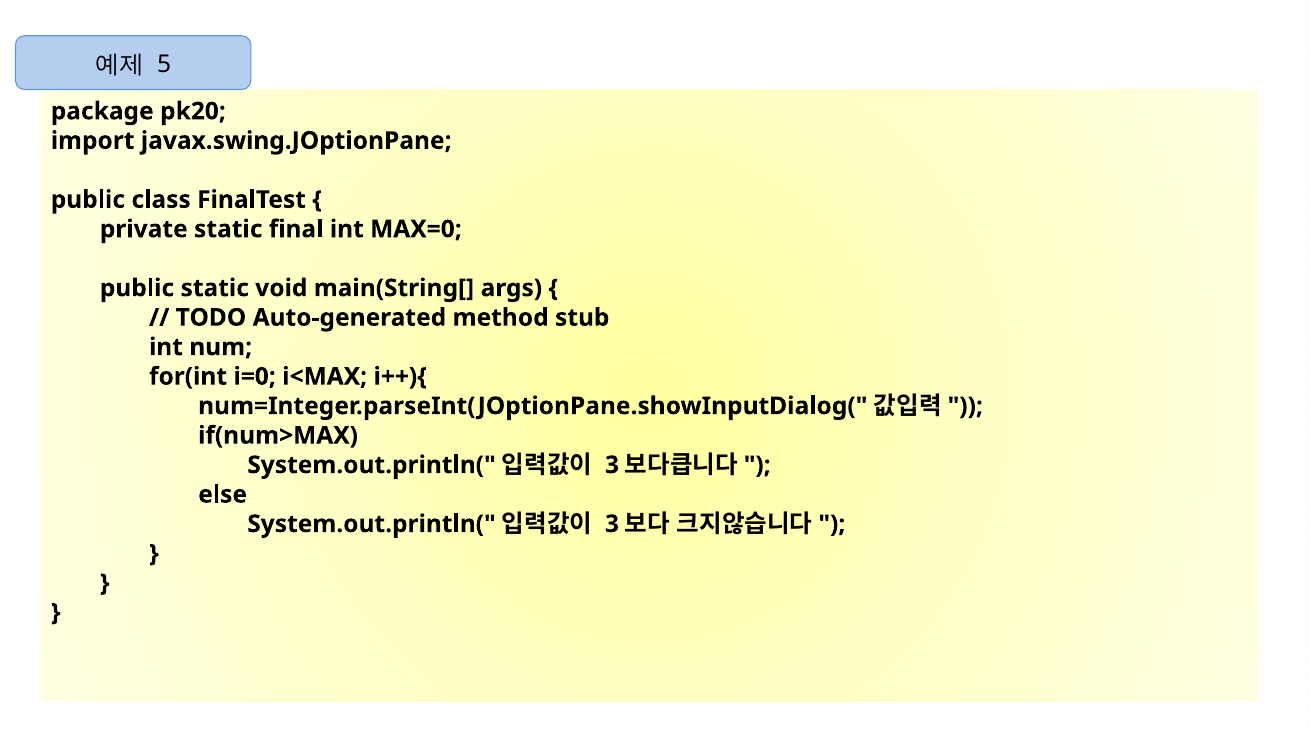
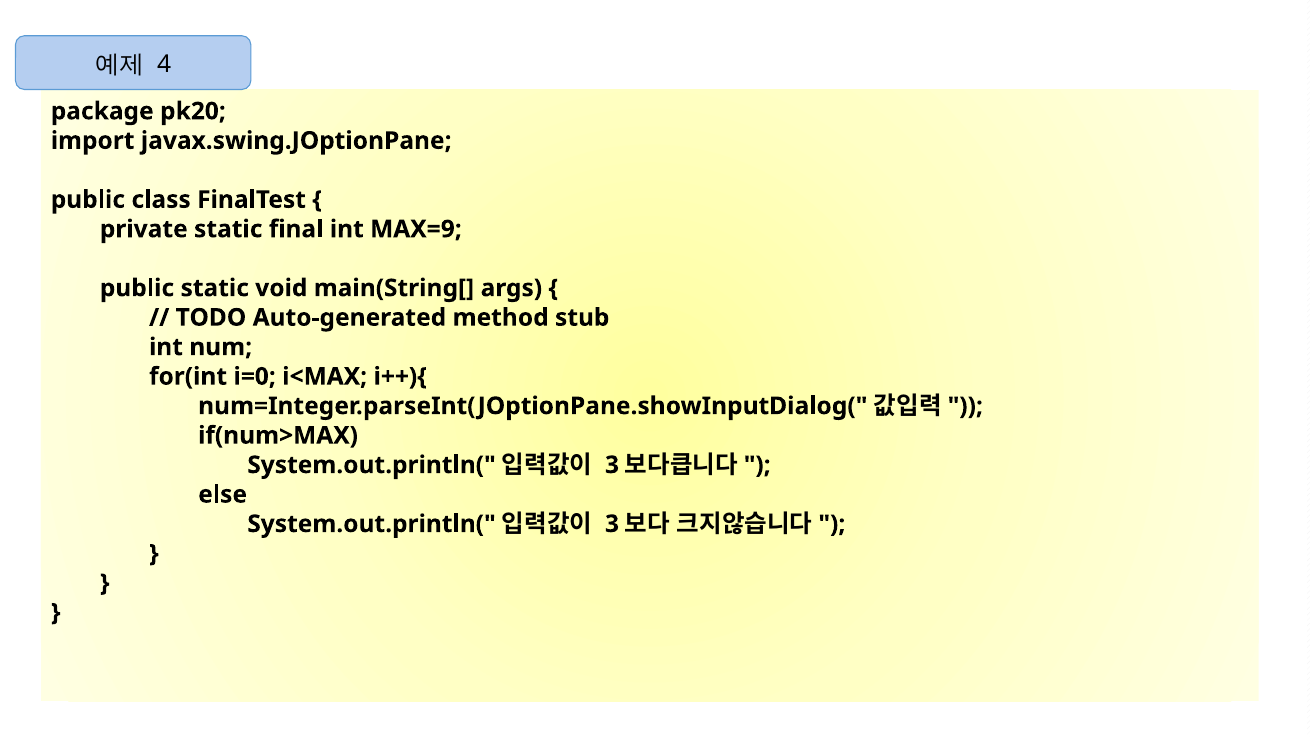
5: 5 -> 4
MAX=0: MAX=0 -> MAX=9
